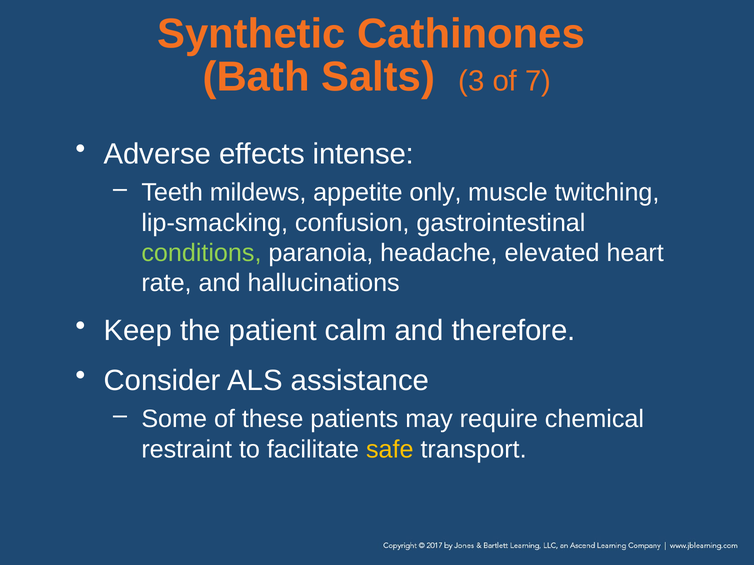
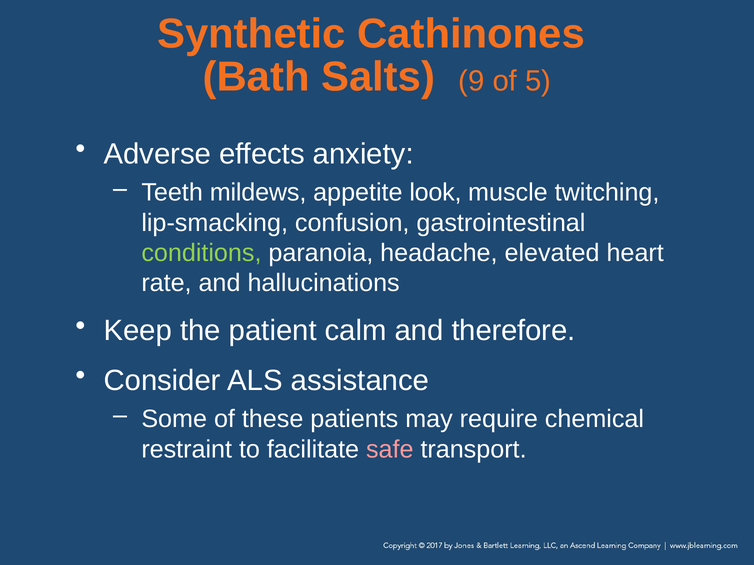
3: 3 -> 9
7: 7 -> 5
intense: intense -> anxiety
only: only -> look
safe colour: yellow -> pink
